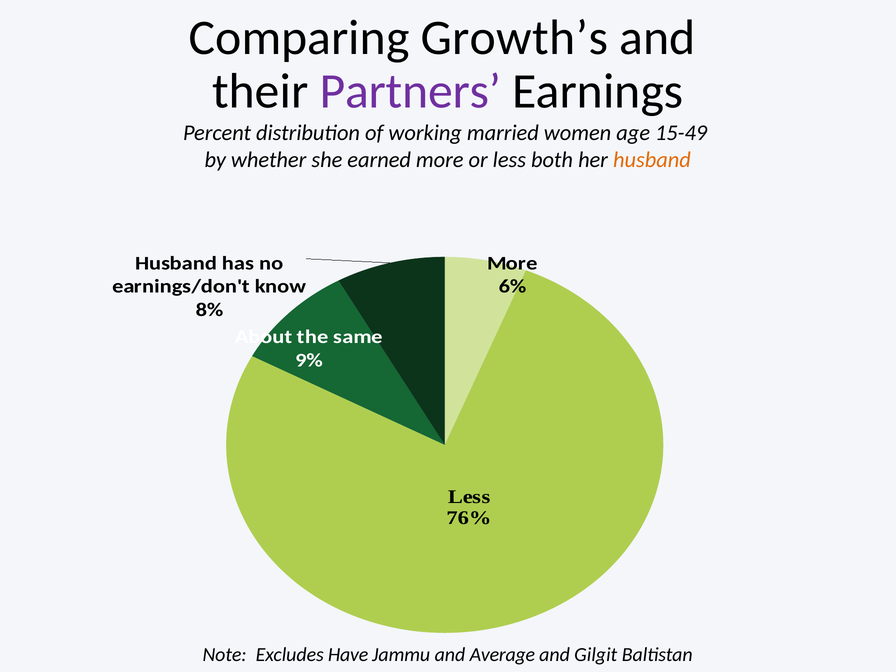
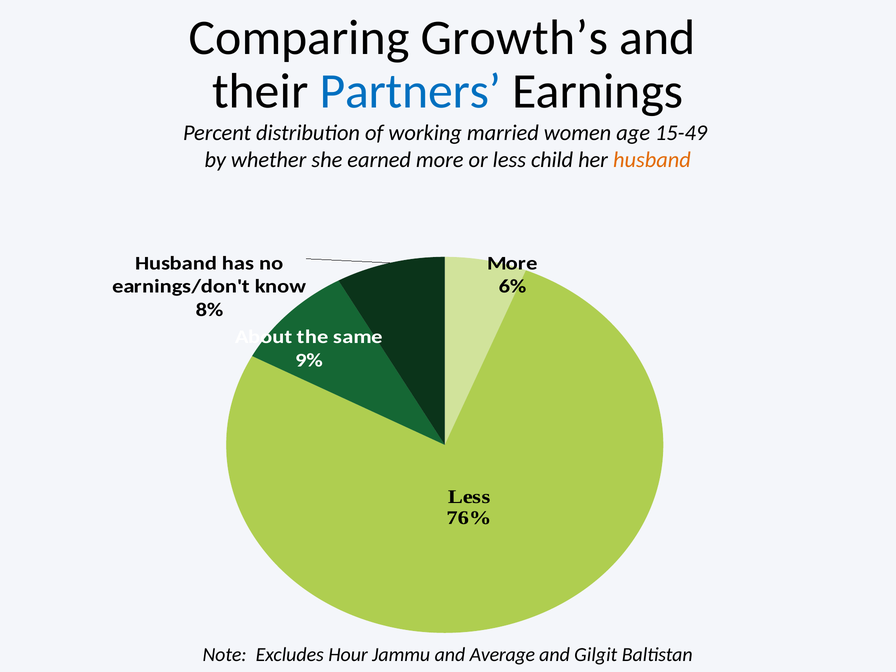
Partners colour: purple -> blue
both: both -> child
Have: Have -> Hour
